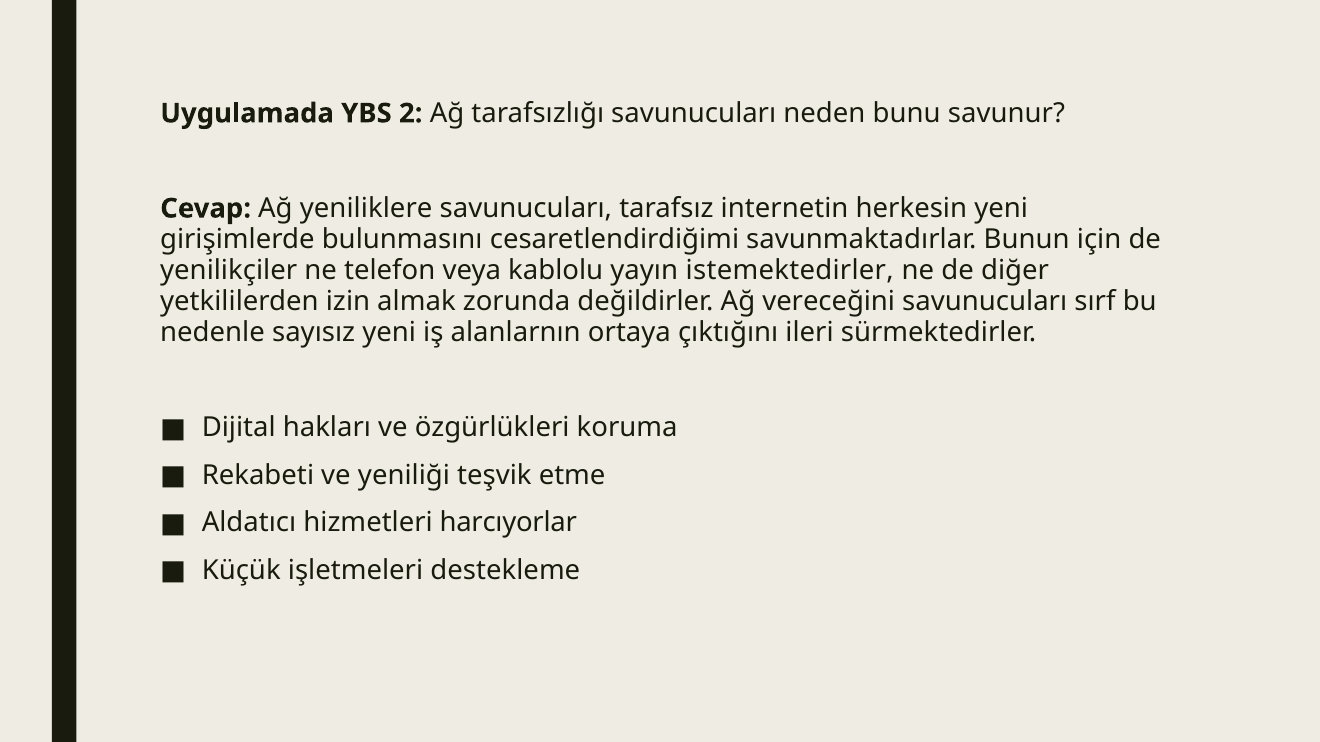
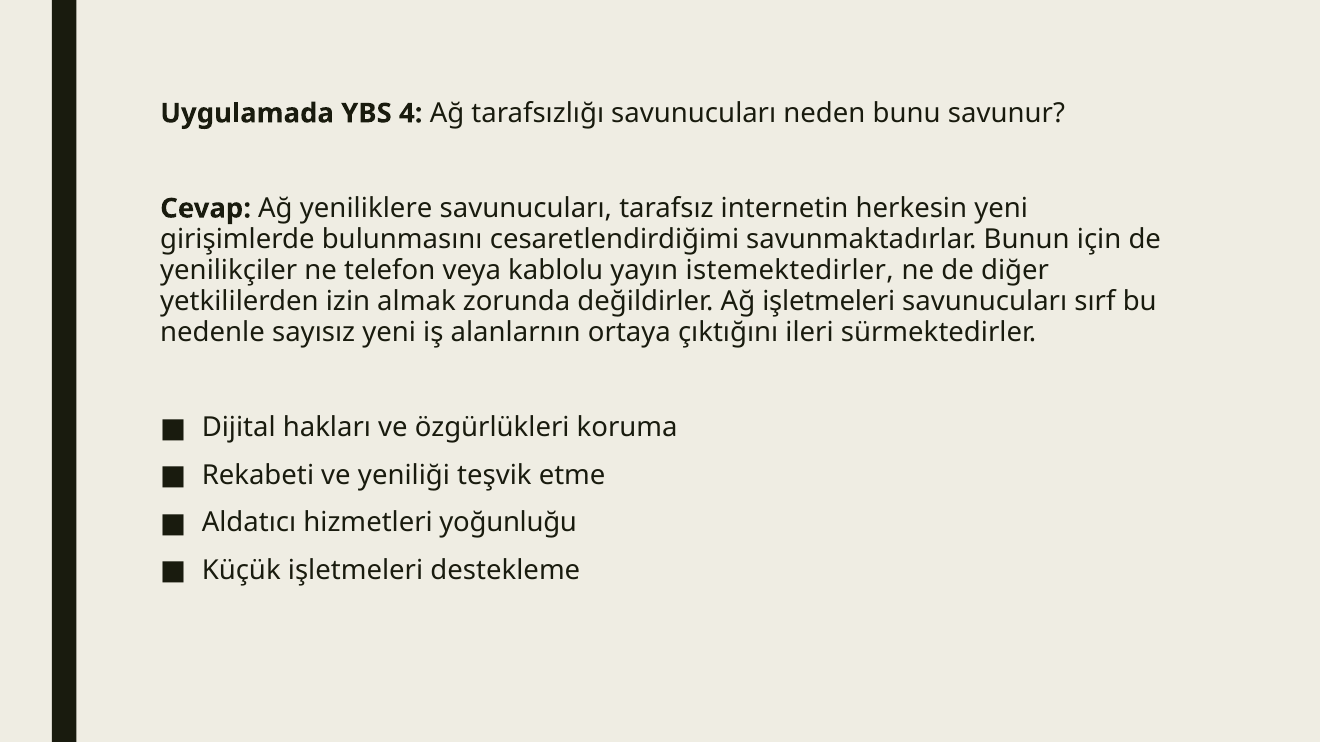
2: 2 -> 4
Ağ vereceğini: vereceğini -> işletmeleri
harcıyorlar: harcıyorlar -> yoğunluğu
